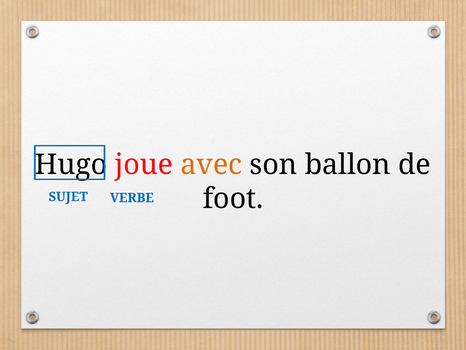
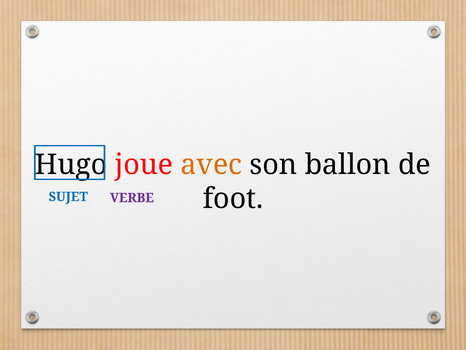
VERBE colour: blue -> purple
